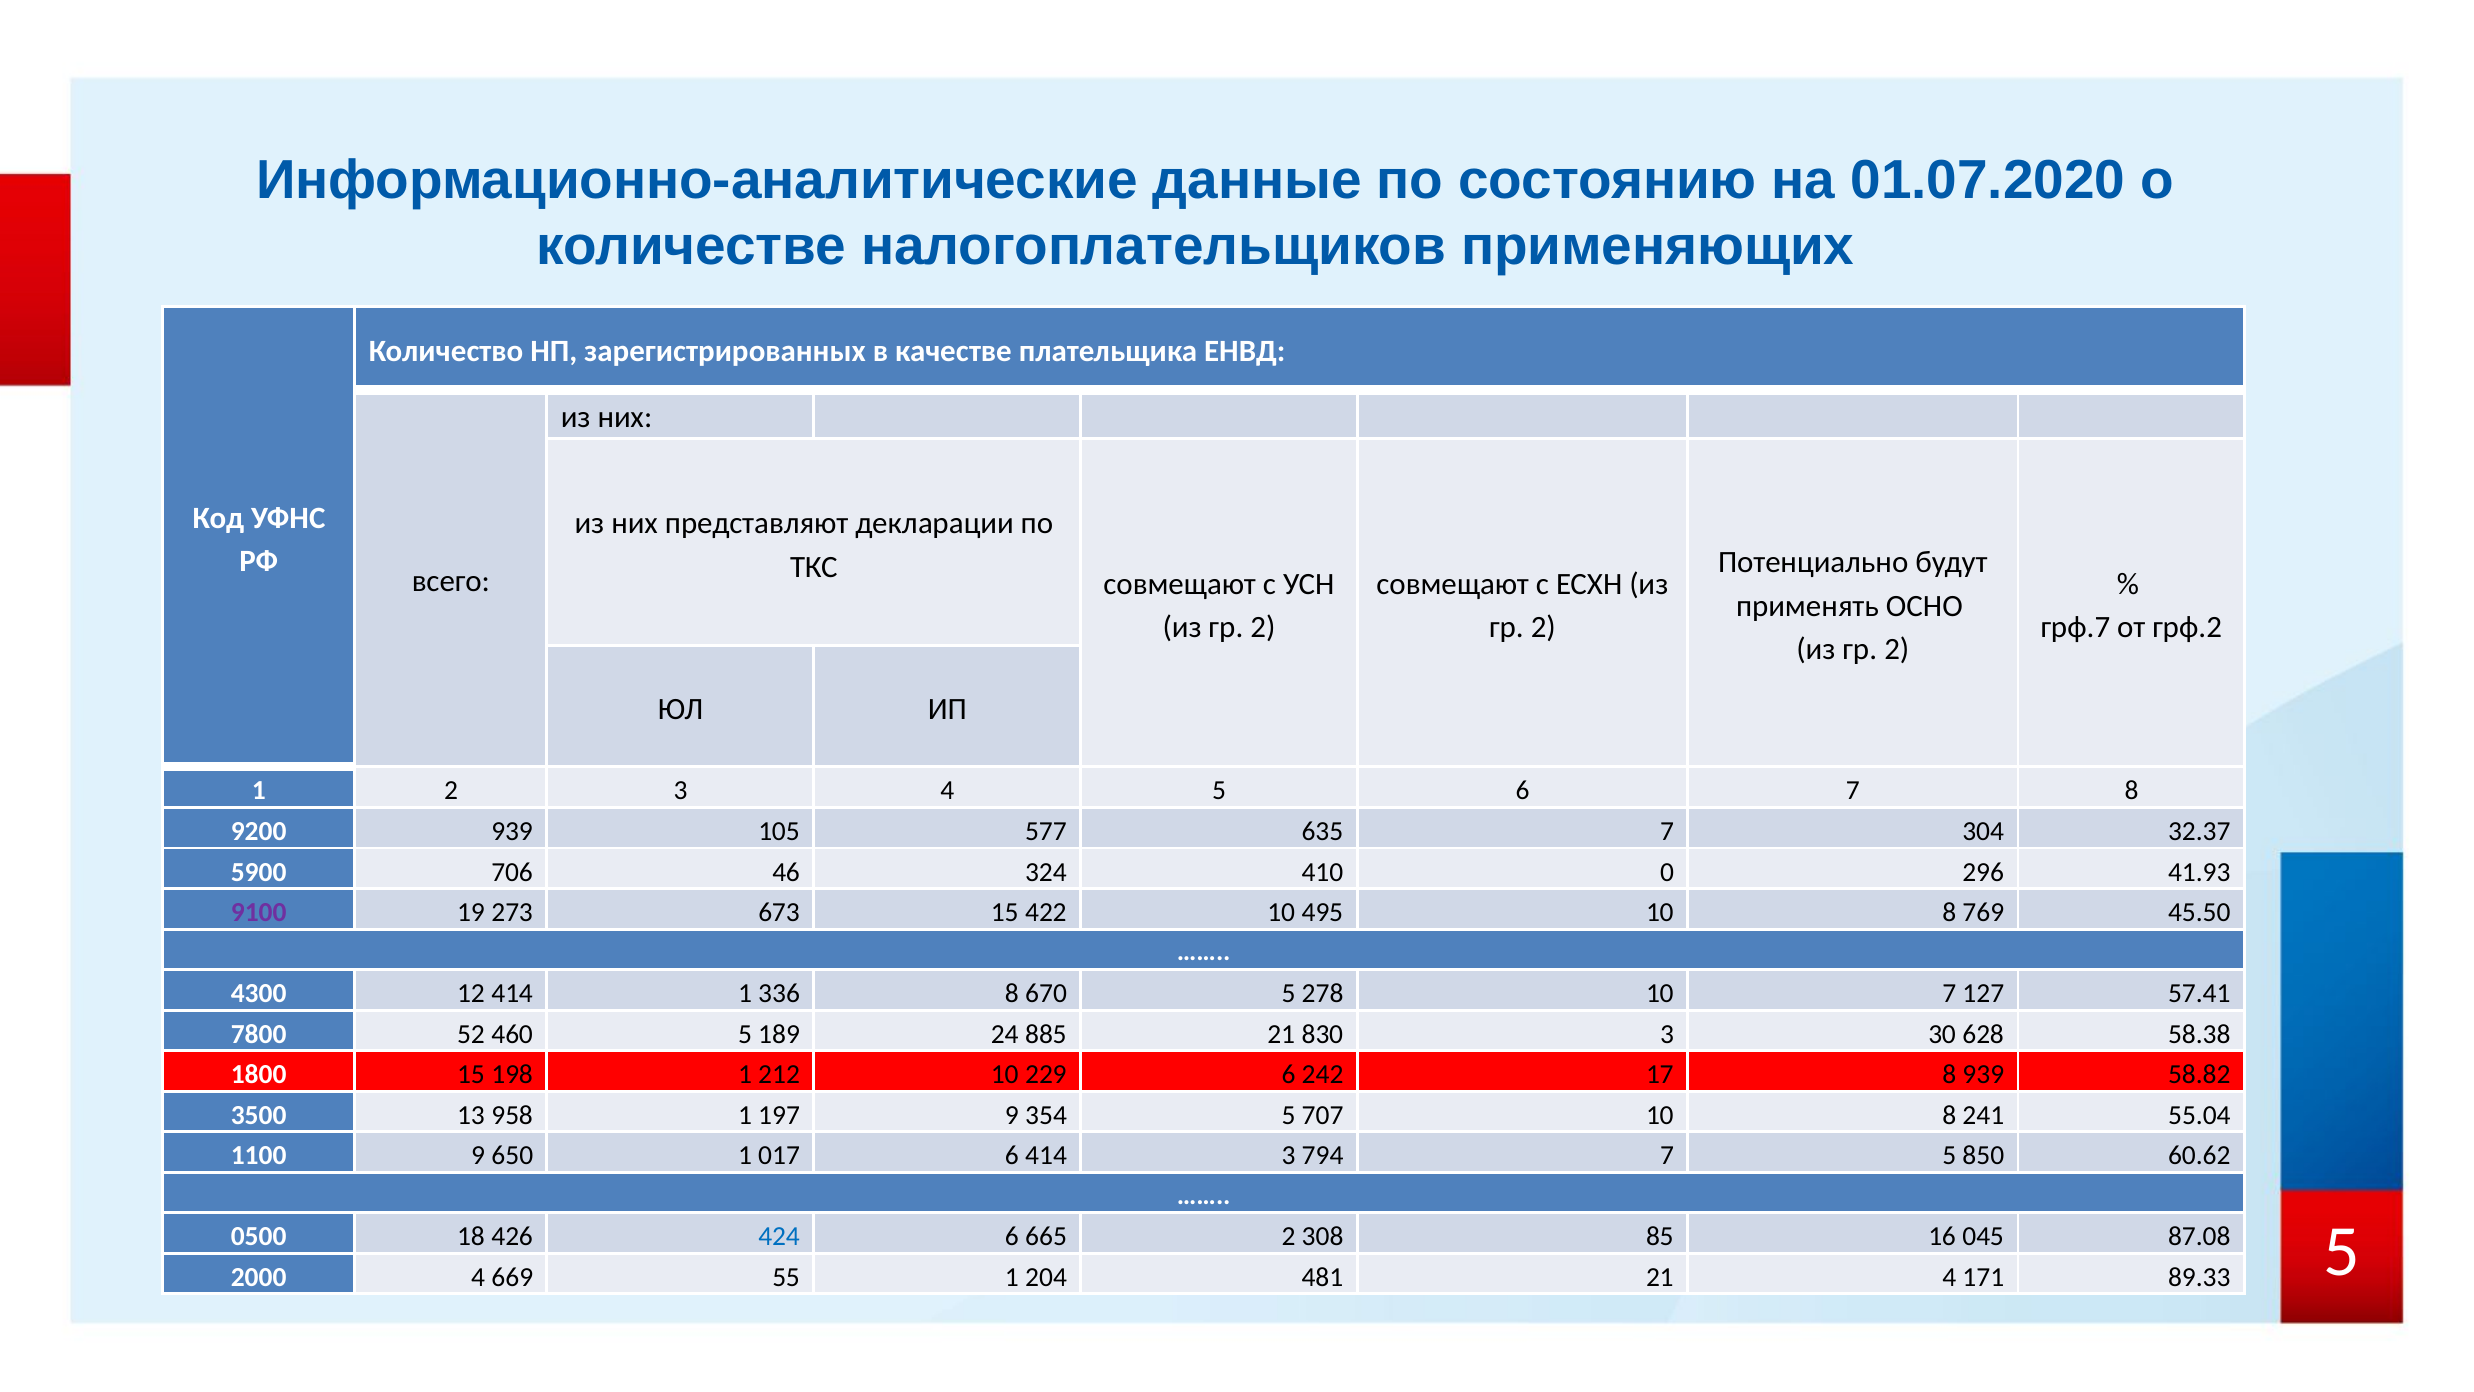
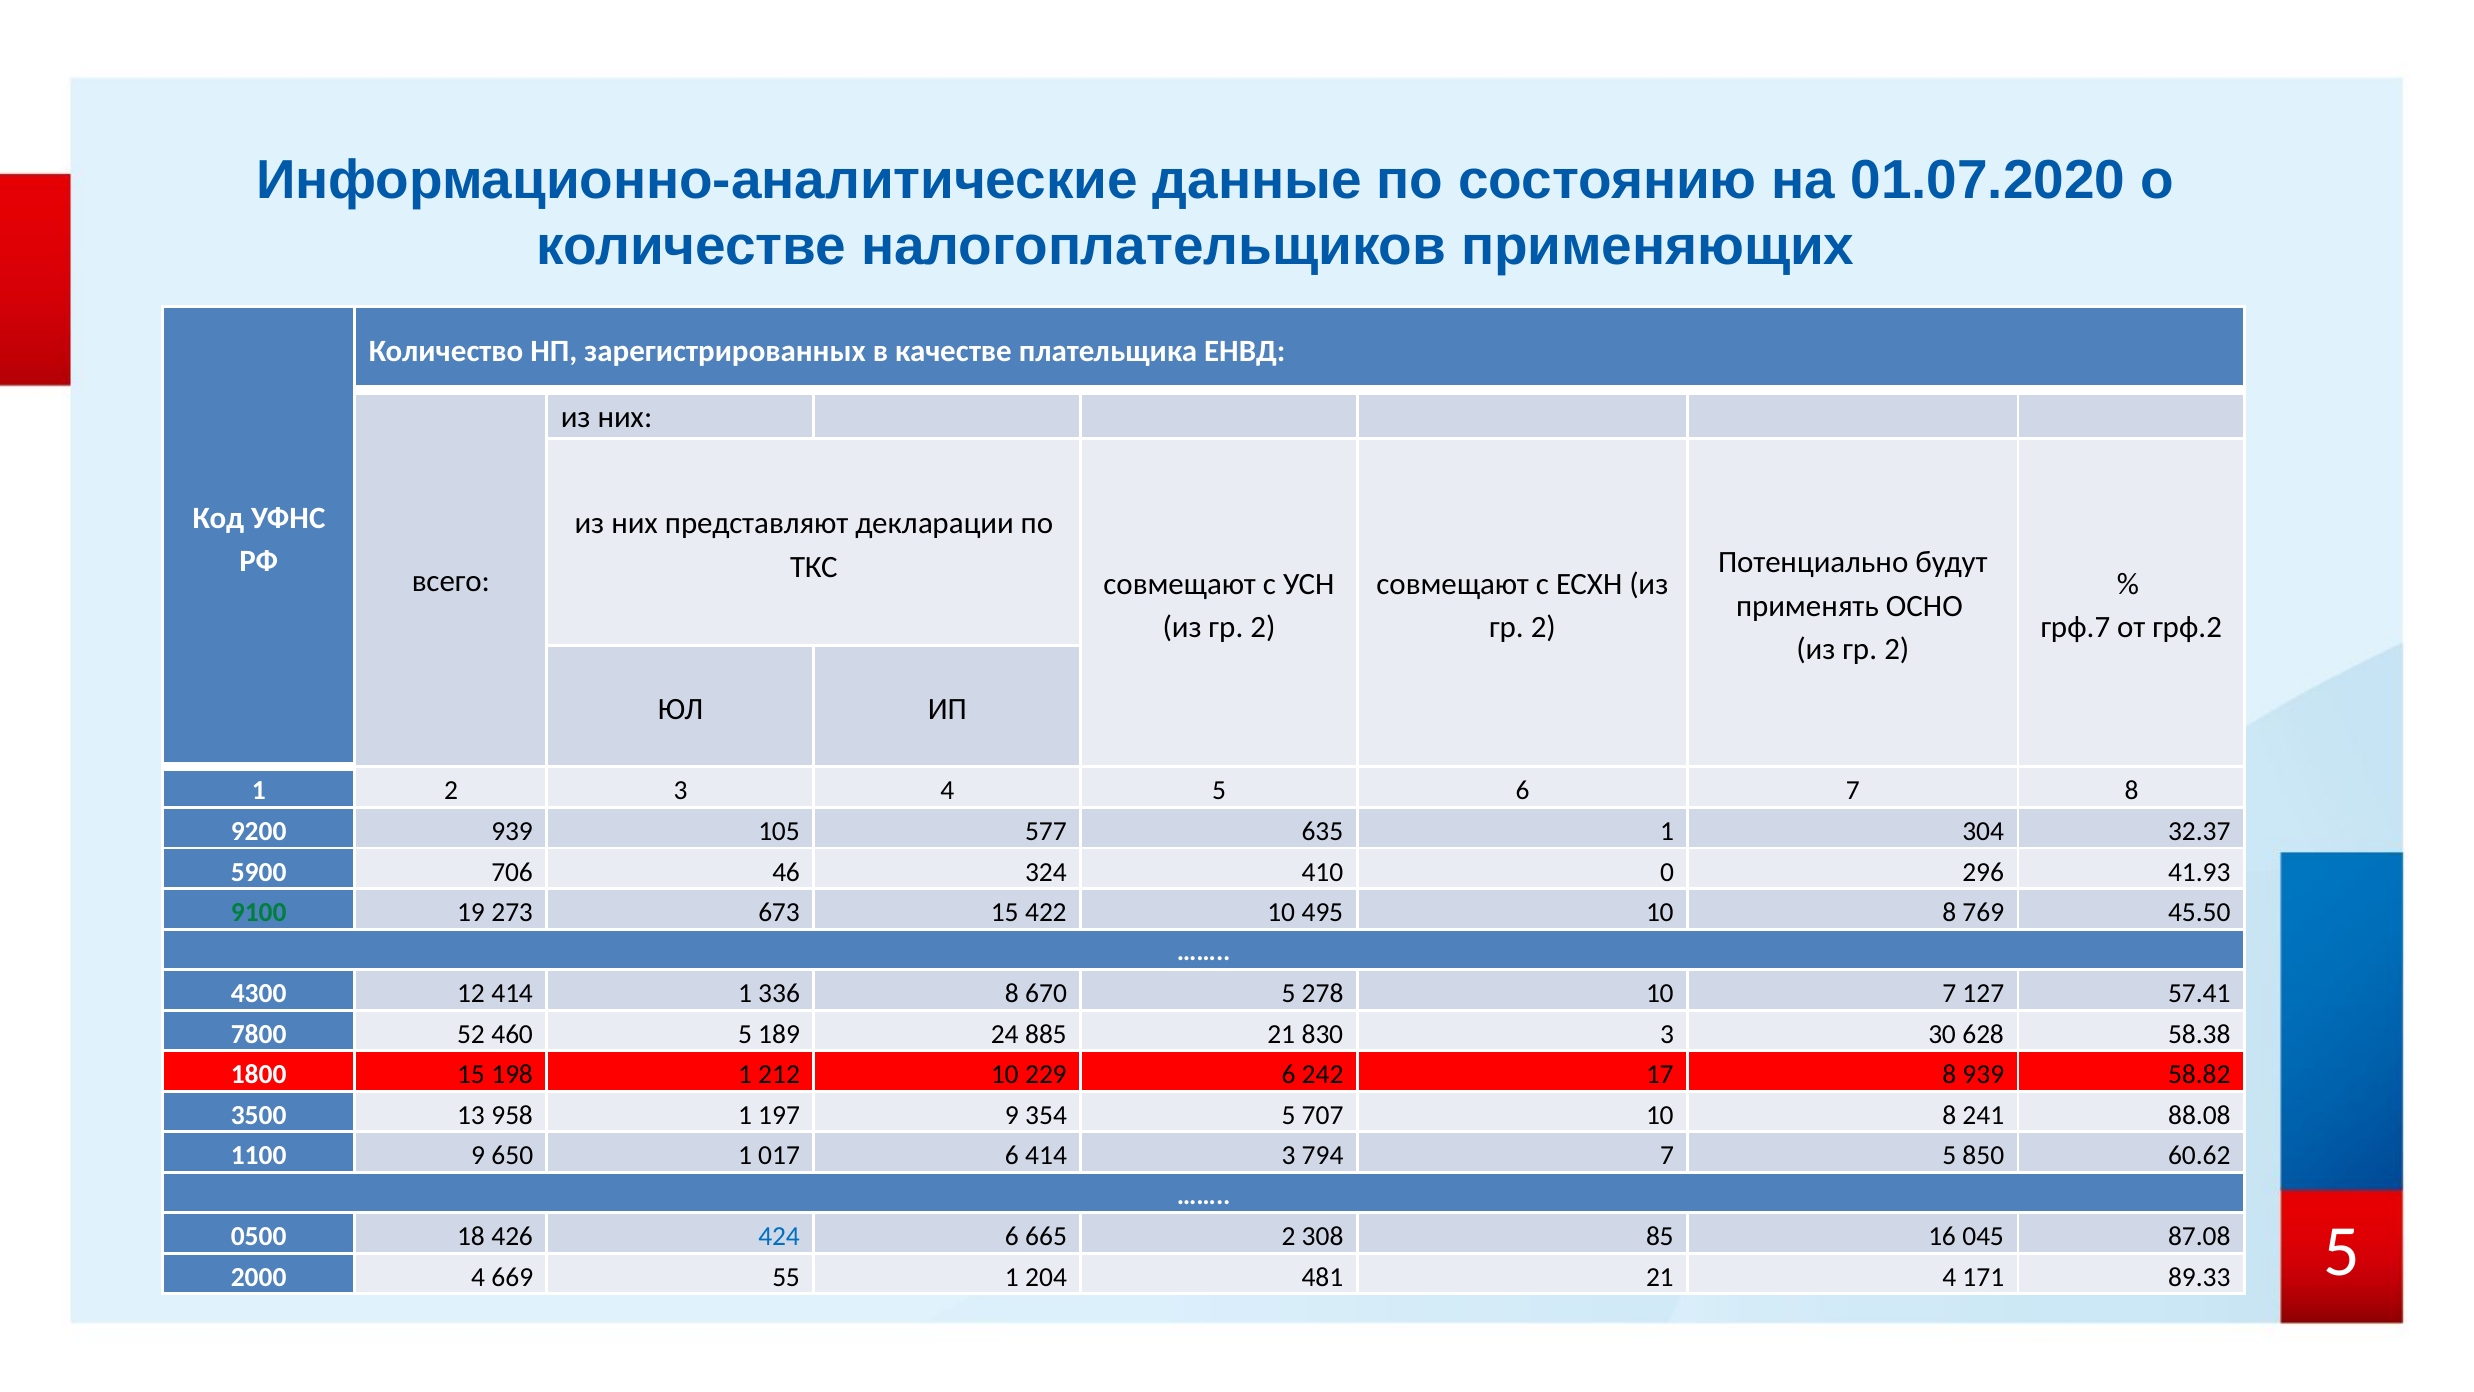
635 7: 7 -> 1
9100 colour: purple -> green
55.04: 55.04 -> 88.08
